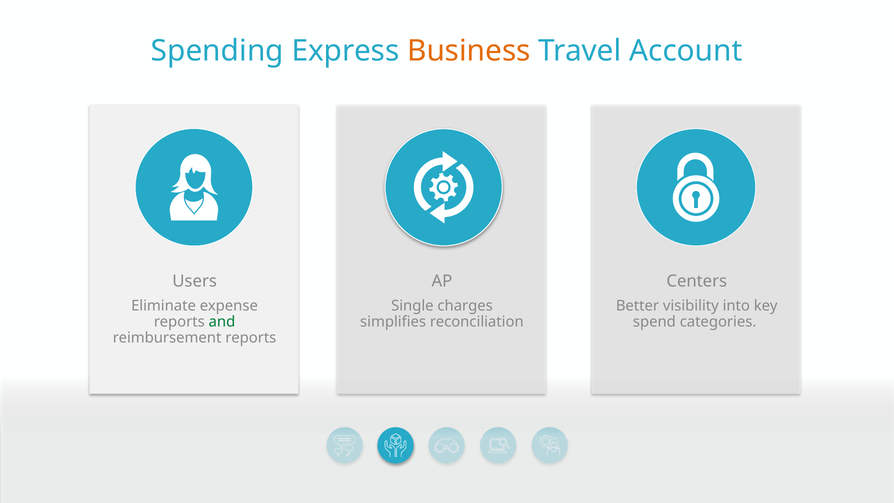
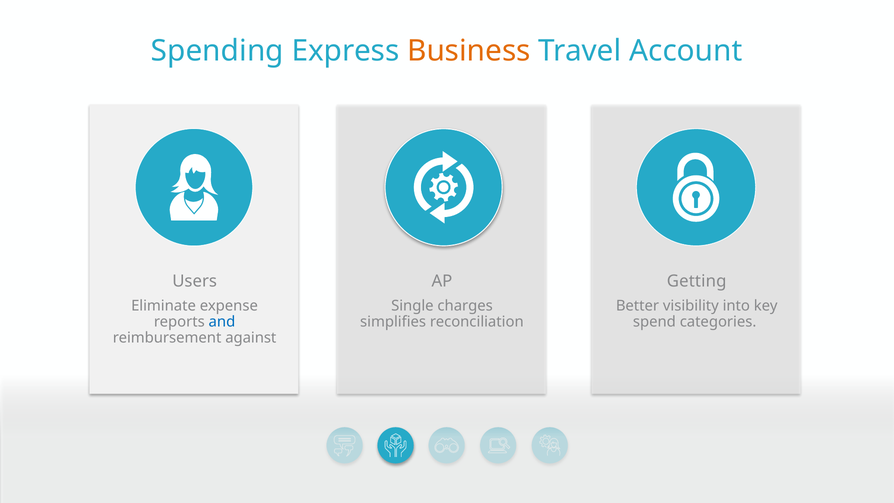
Centers: Centers -> Getting
and colour: green -> blue
reimbursement reports: reports -> against
